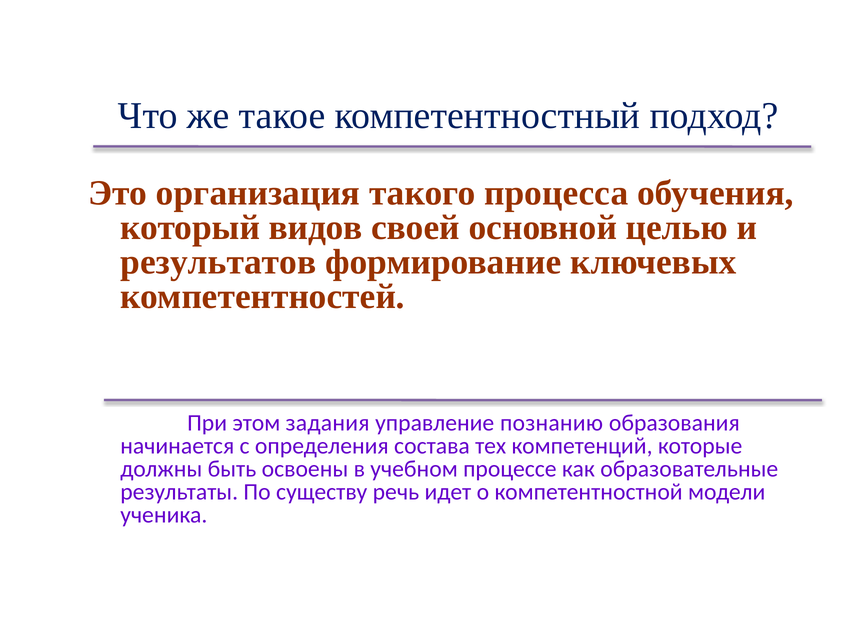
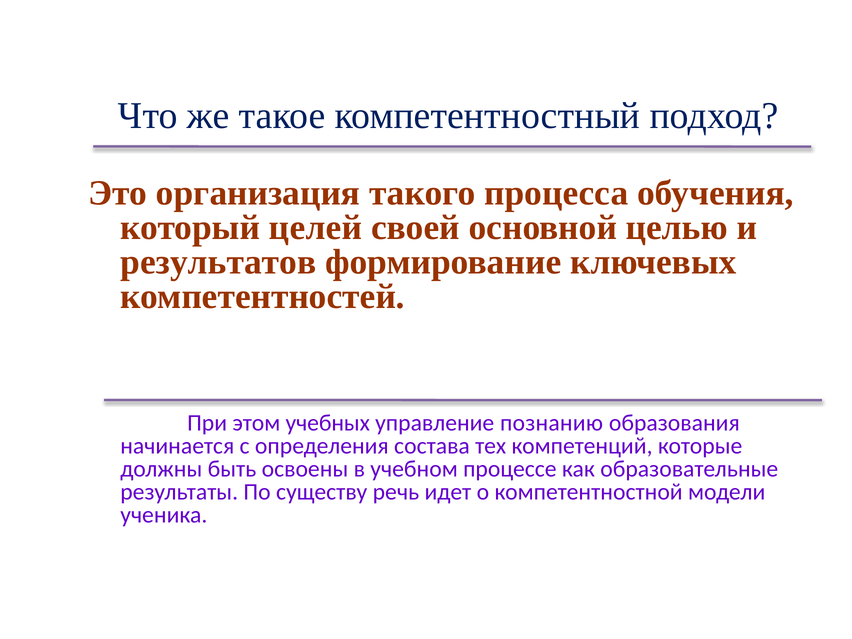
видов: видов -> целей
задания: задания -> учебных
